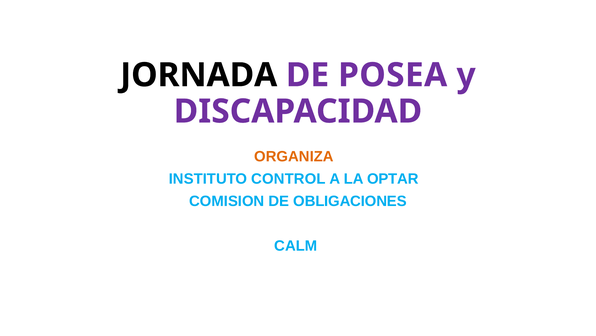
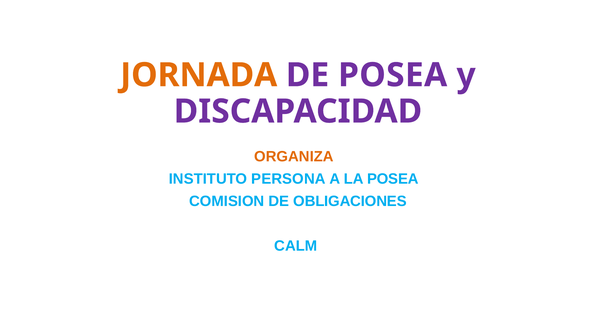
JORNADA colour: black -> orange
CONTROL: CONTROL -> PERSONA
LA OPTAR: OPTAR -> POSEA
